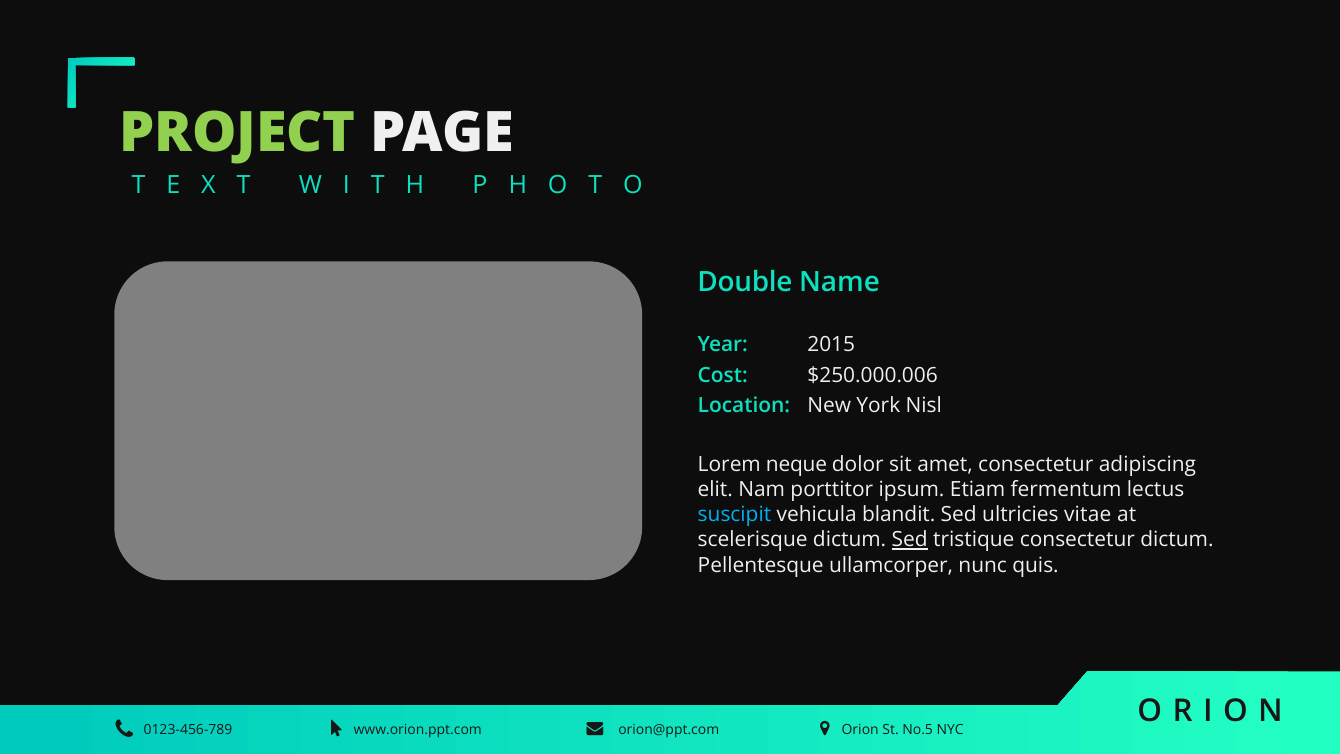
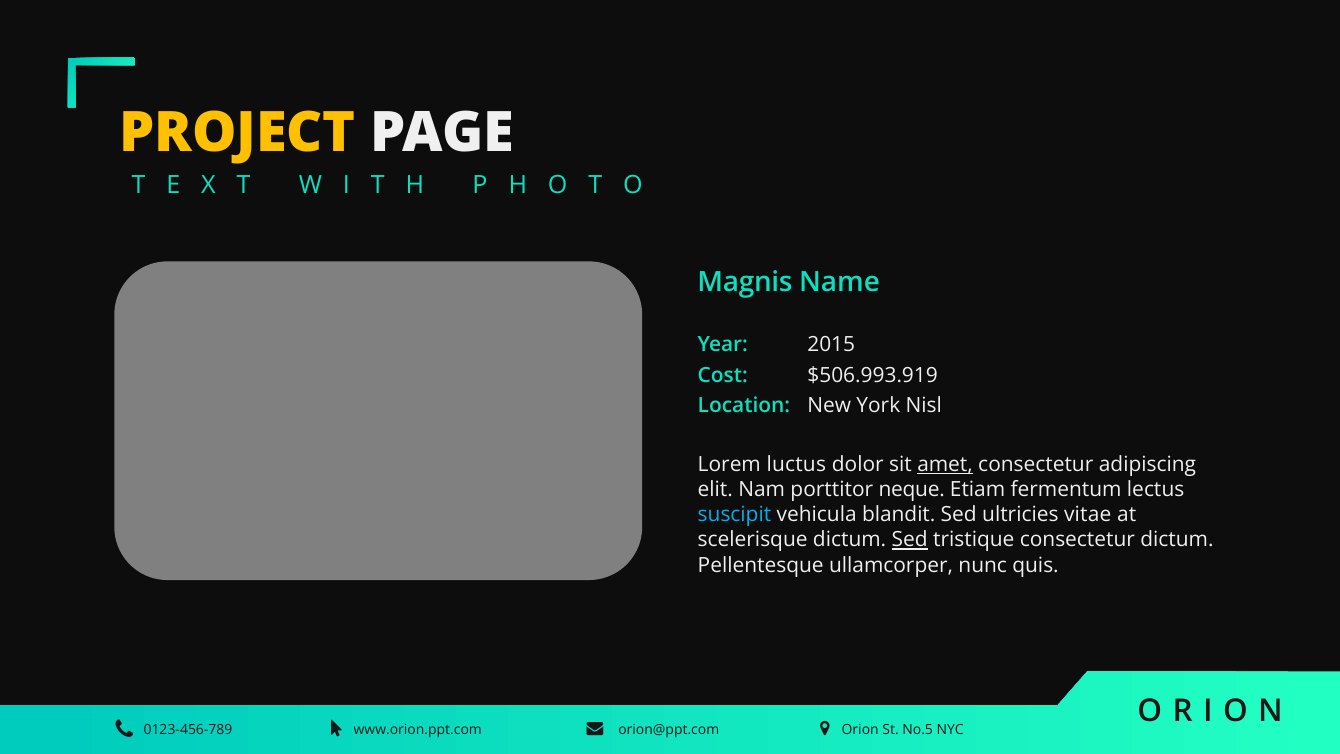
PROJECT colour: light green -> yellow
Double: Double -> Magnis
$250.000.006: $250.000.006 -> $506.993.919
neque: neque -> luctus
amet underline: none -> present
ipsum: ipsum -> neque
